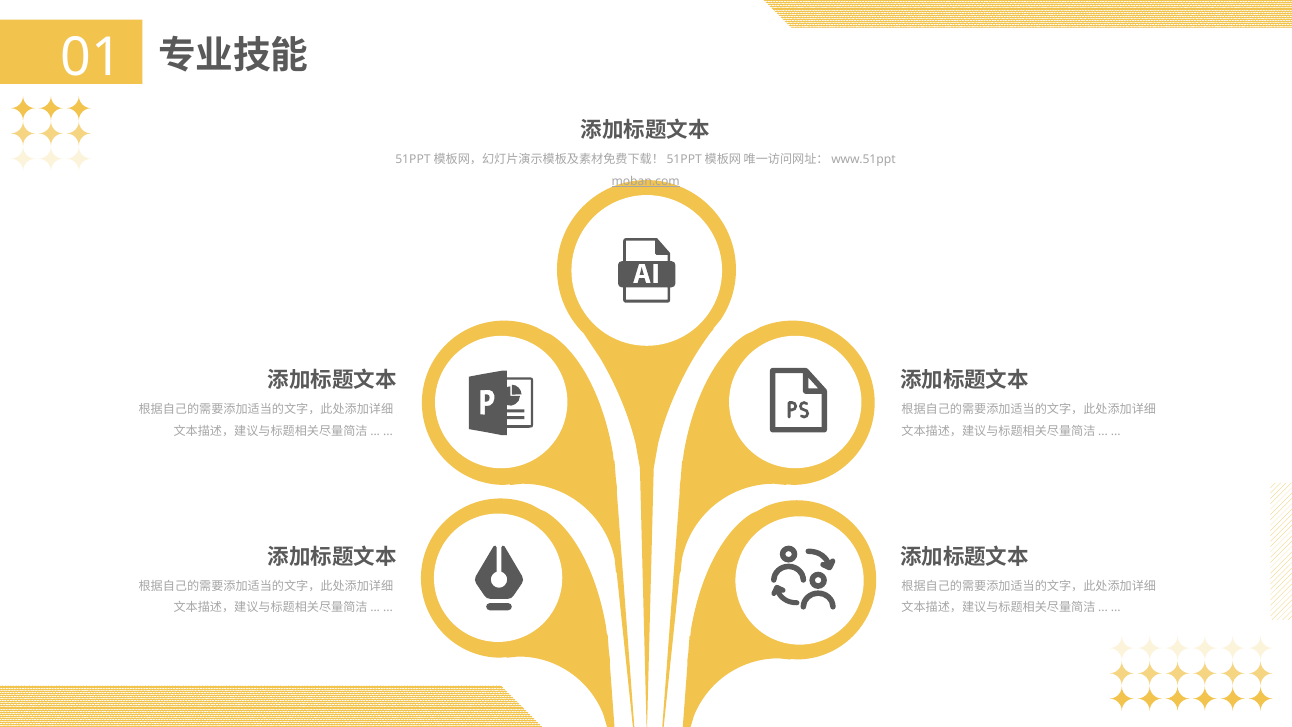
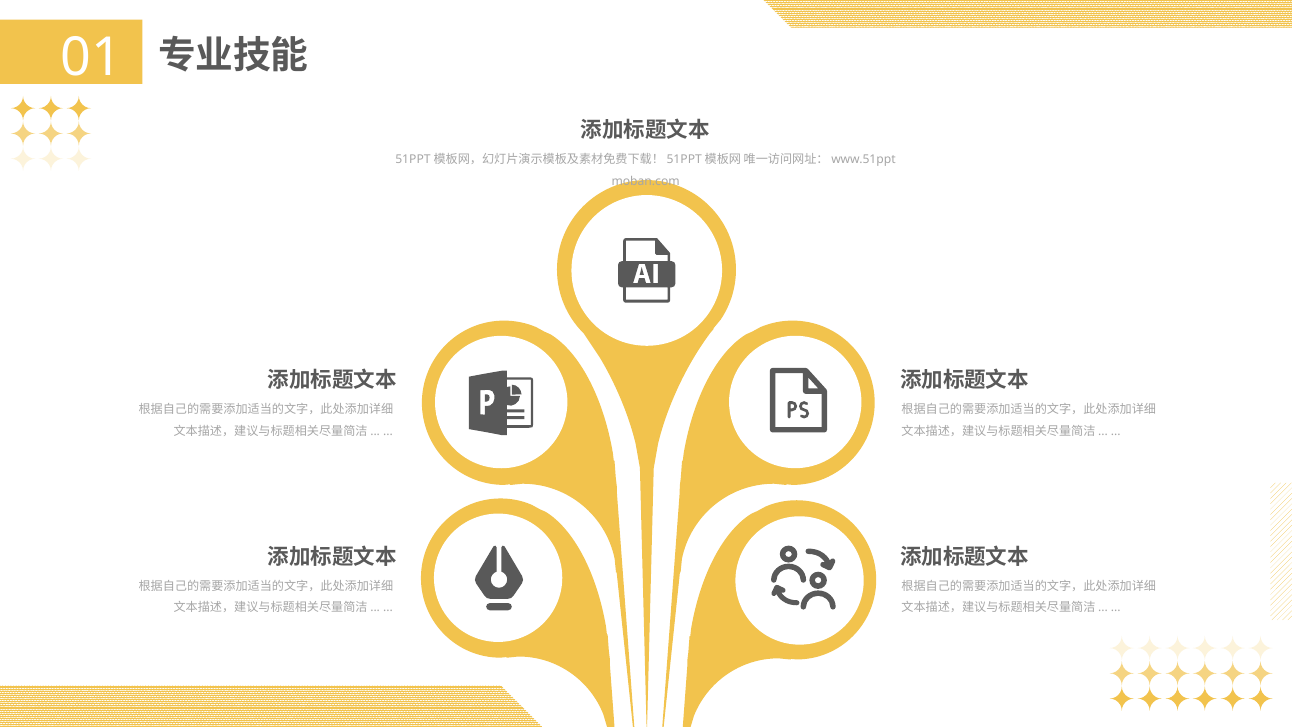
moban.com underline: present -> none
